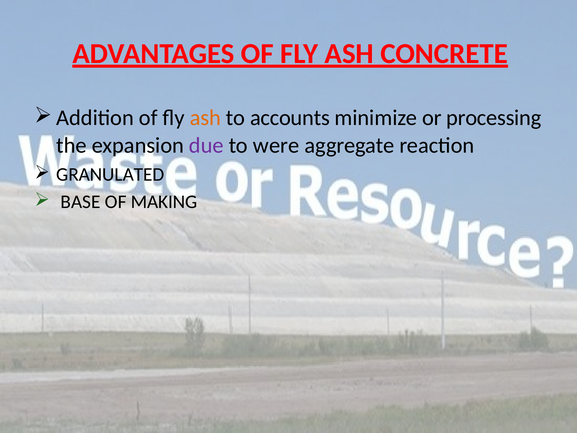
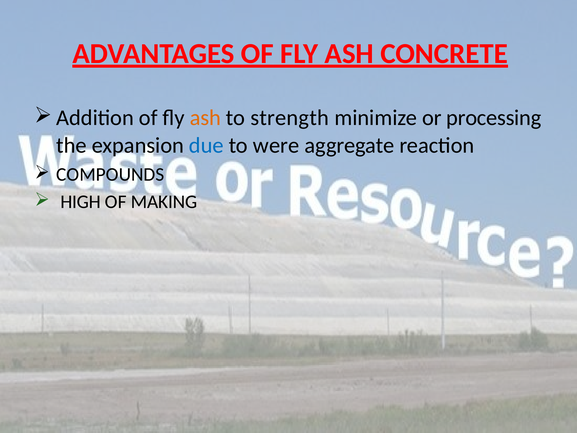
accounts: accounts -> strength
due colour: purple -> blue
GRANULATED: GRANULATED -> COMPOUNDS
BASE: BASE -> HIGH
